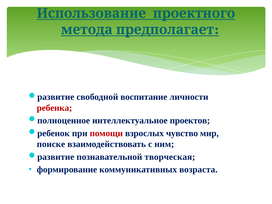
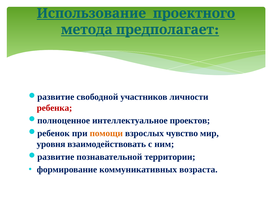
воспитание: воспитание -> участников
помощи colour: red -> orange
поиске: поиске -> уровня
творческая: творческая -> территории
